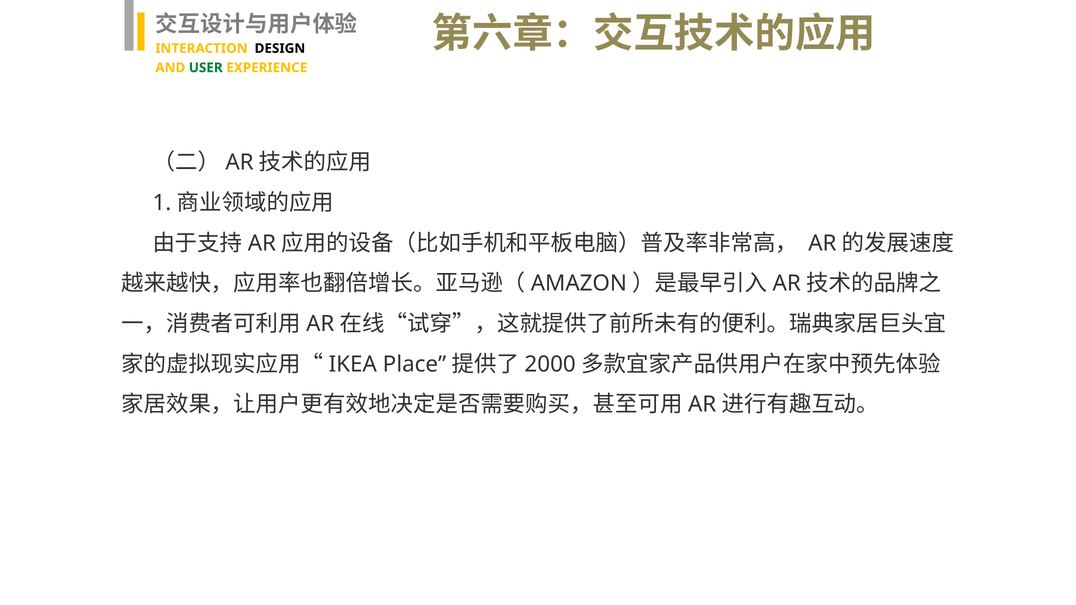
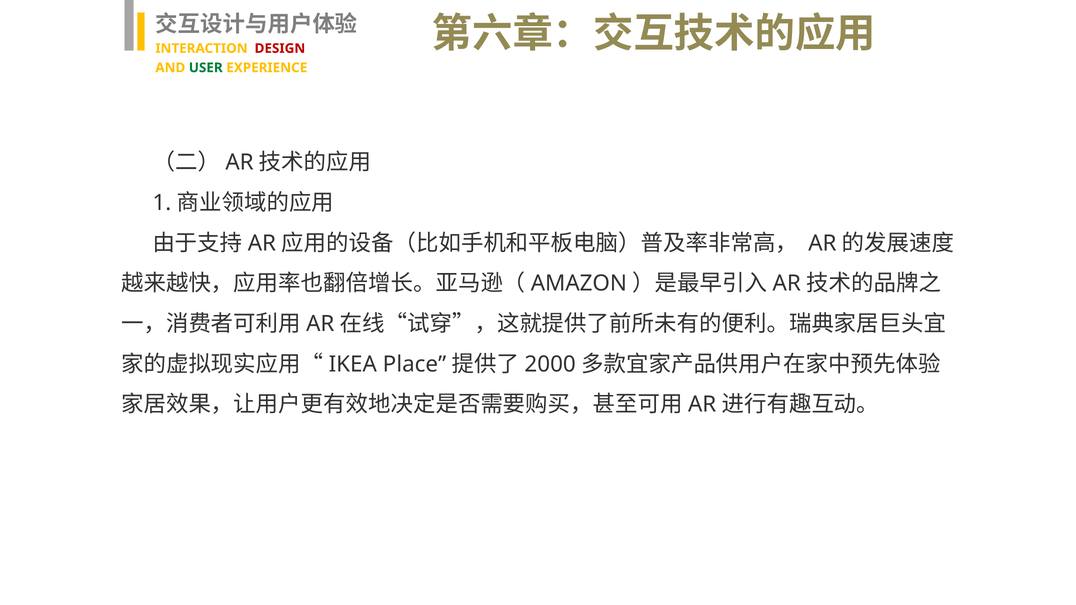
DESIGN colour: black -> red
